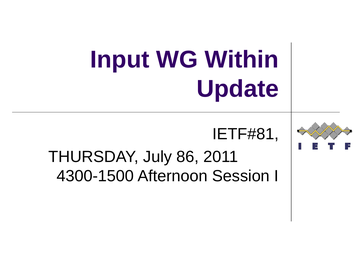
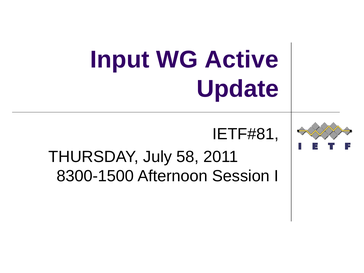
Within: Within -> Active
86: 86 -> 58
4300-1500: 4300-1500 -> 8300-1500
